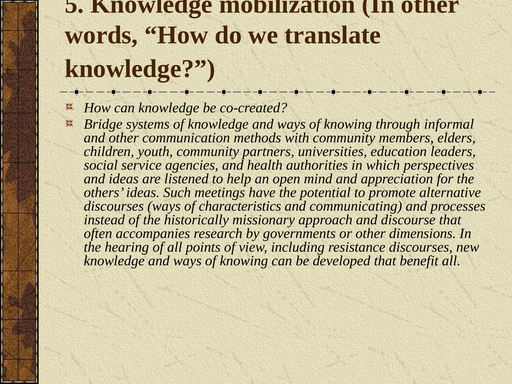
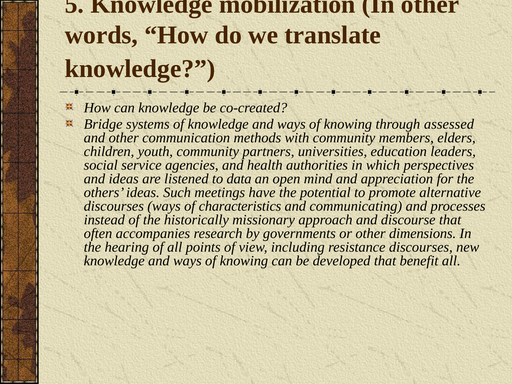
informal: informal -> assessed
help: help -> data
